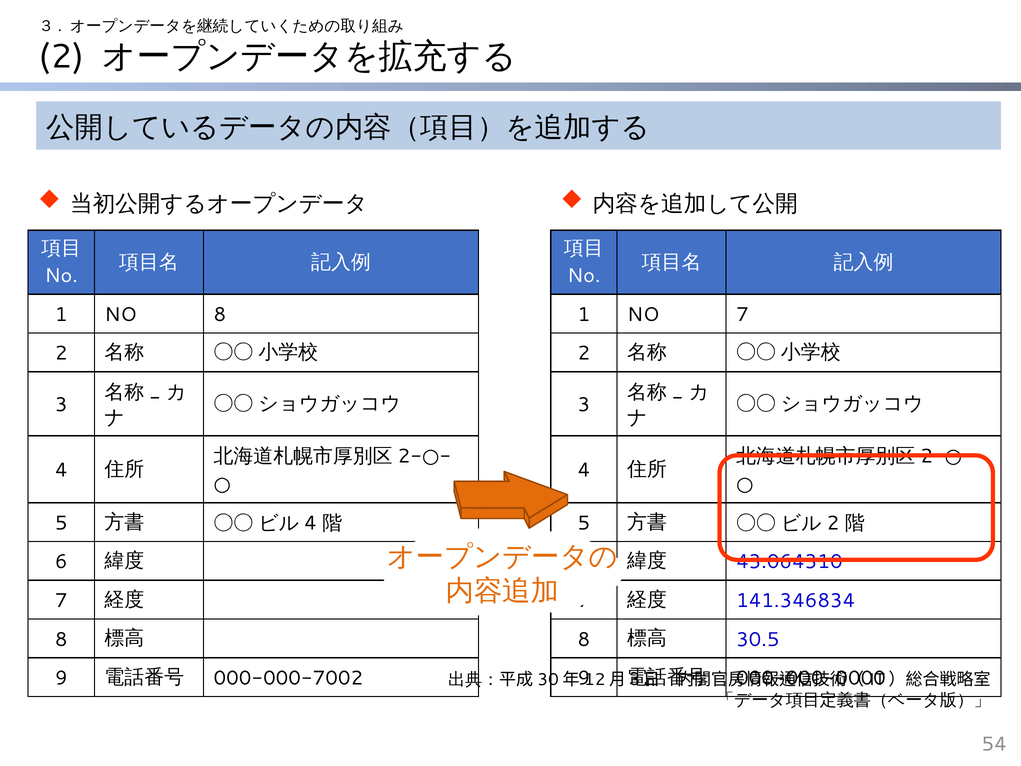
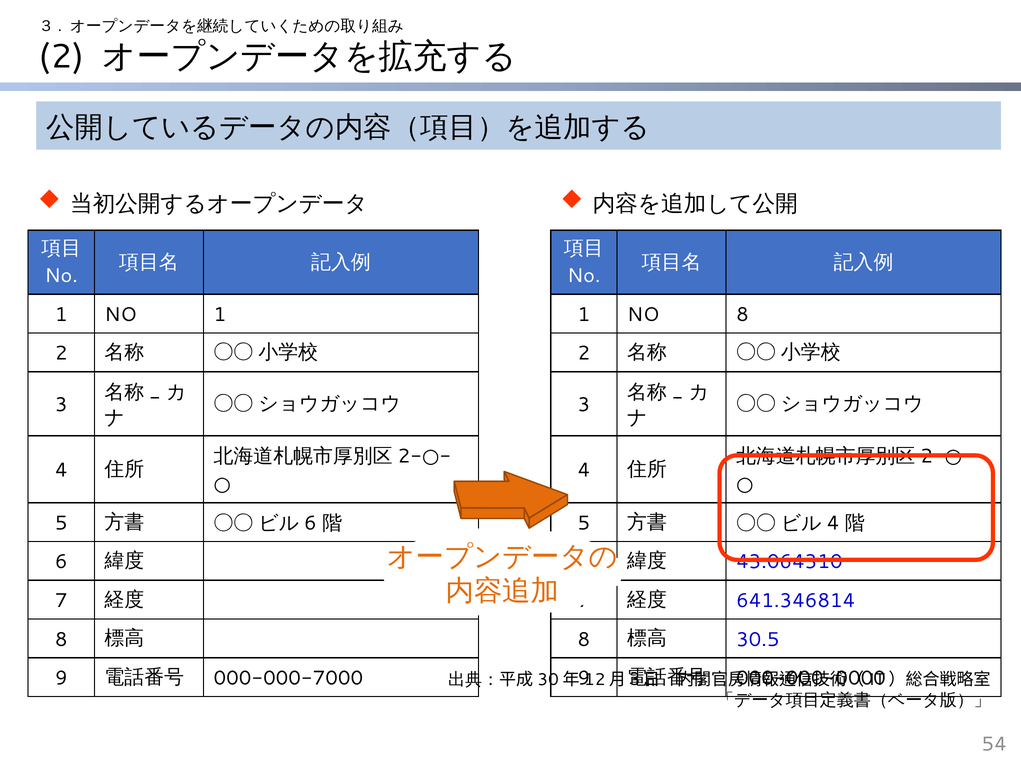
NO 8: 8 -> 1
NO 7: 7 -> 8
4 at (310, 523): 4 -> 6
2 at (833, 523): 2 -> 4
141.346834: 141.346834 -> 641.346814
000-000-7002: 000-000-7002 -> 000-000-7000
